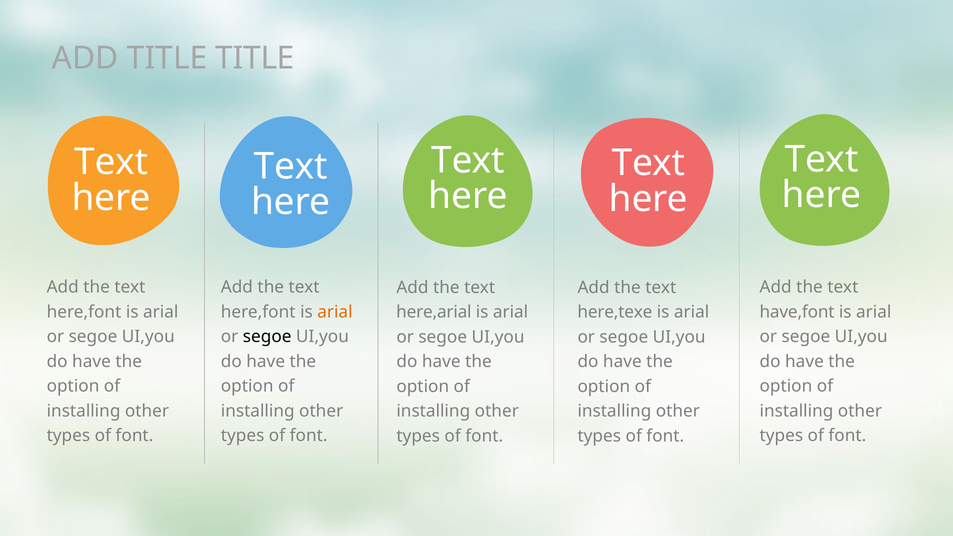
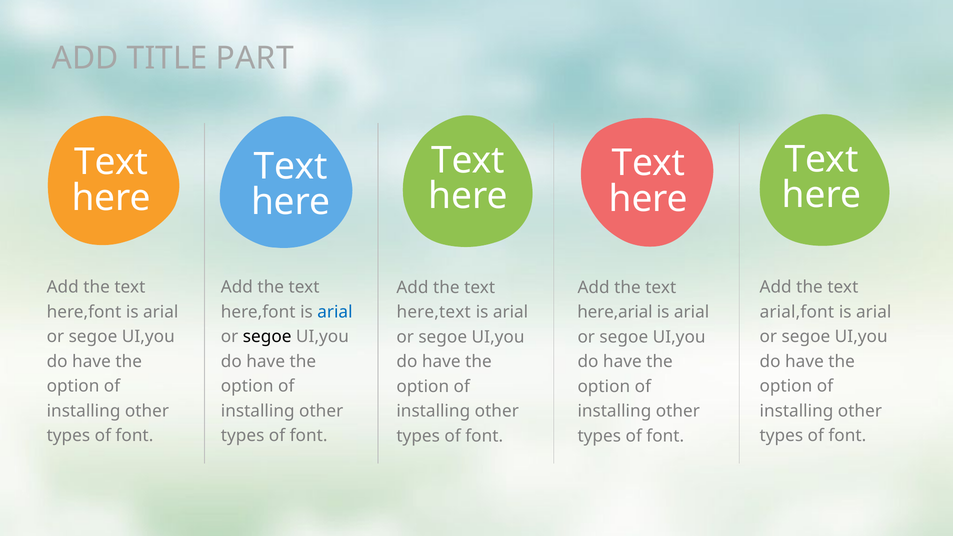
TITLE TITLE: TITLE -> PART
arial at (335, 312) colour: orange -> blue
have,font: have,font -> arial,font
here,arial: here,arial -> here,text
here,texe: here,texe -> here,arial
